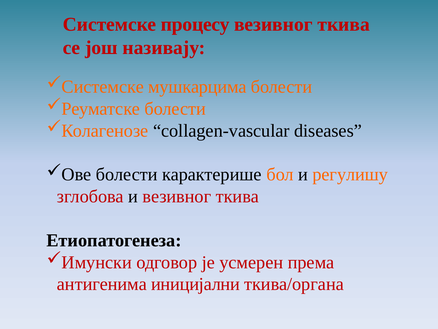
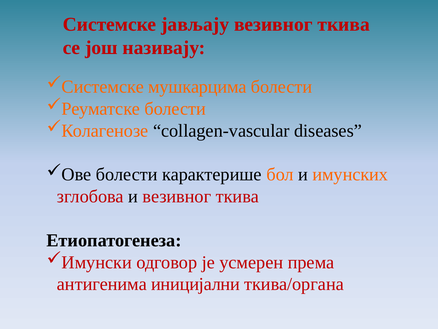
процесу: процесу -> јављају
регулишу: регулишу -> имунских
